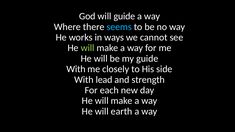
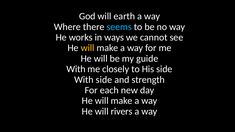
will guide: guide -> earth
will at (88, 48) colour: light green -> yellow
With lead: lead -> side
earth: earth -> rivers
